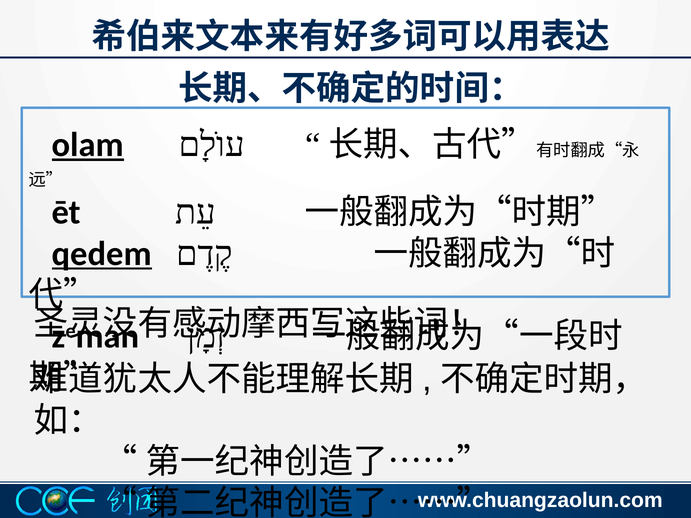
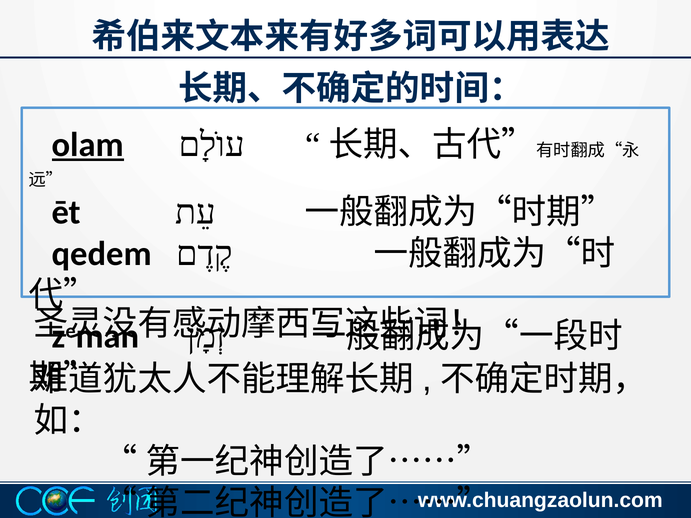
qedem underline: present -> none
